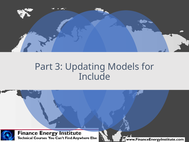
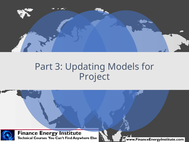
Include: Include -> Project
